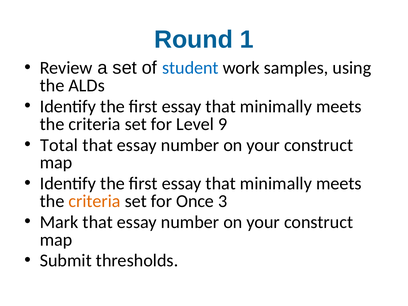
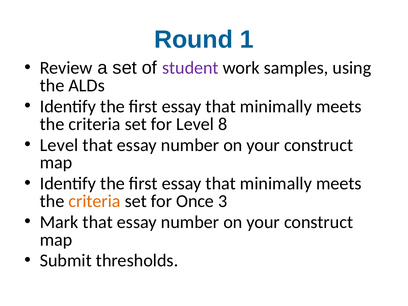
student colour: blue -> purple
9: 9 -> 8
Total at (59, 145): Total -> Level
